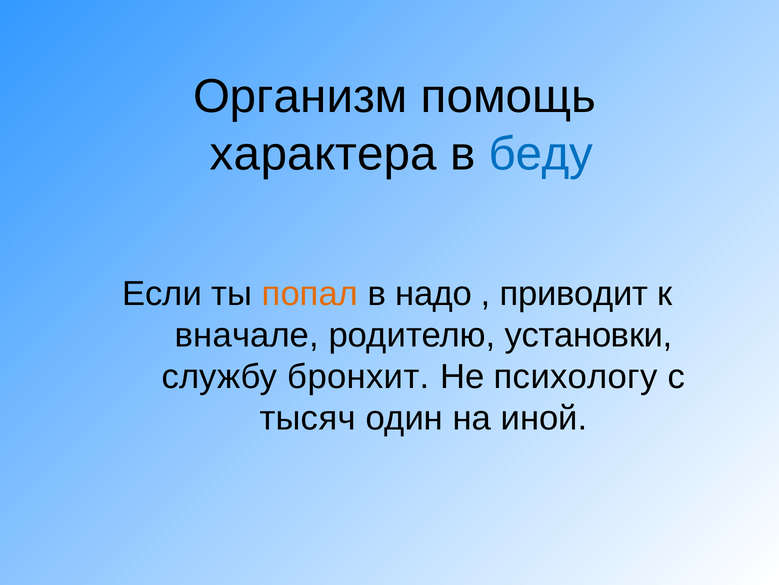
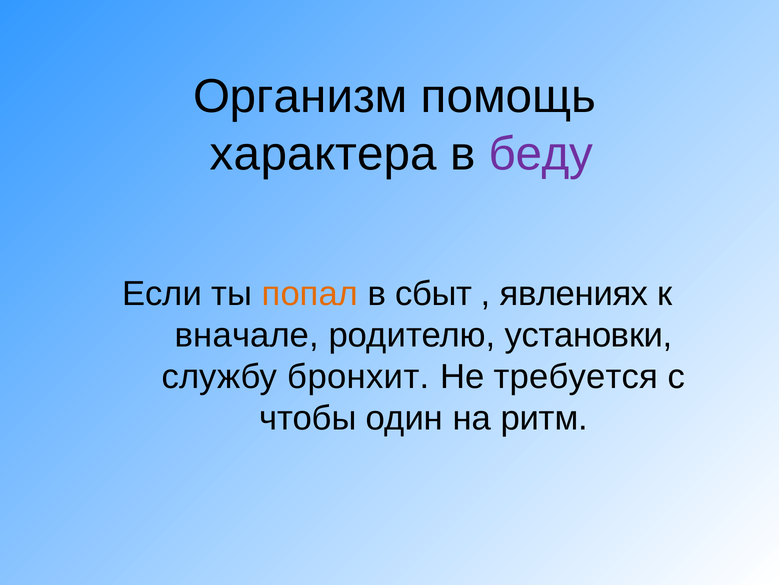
беду colour: blue -> purple
надо: надо -> сбыт
приводит: приводит -> явлениях
психологу: психологу -> требуется
тысяч: тысяч -> чтобы
иной: иной -> ритм
